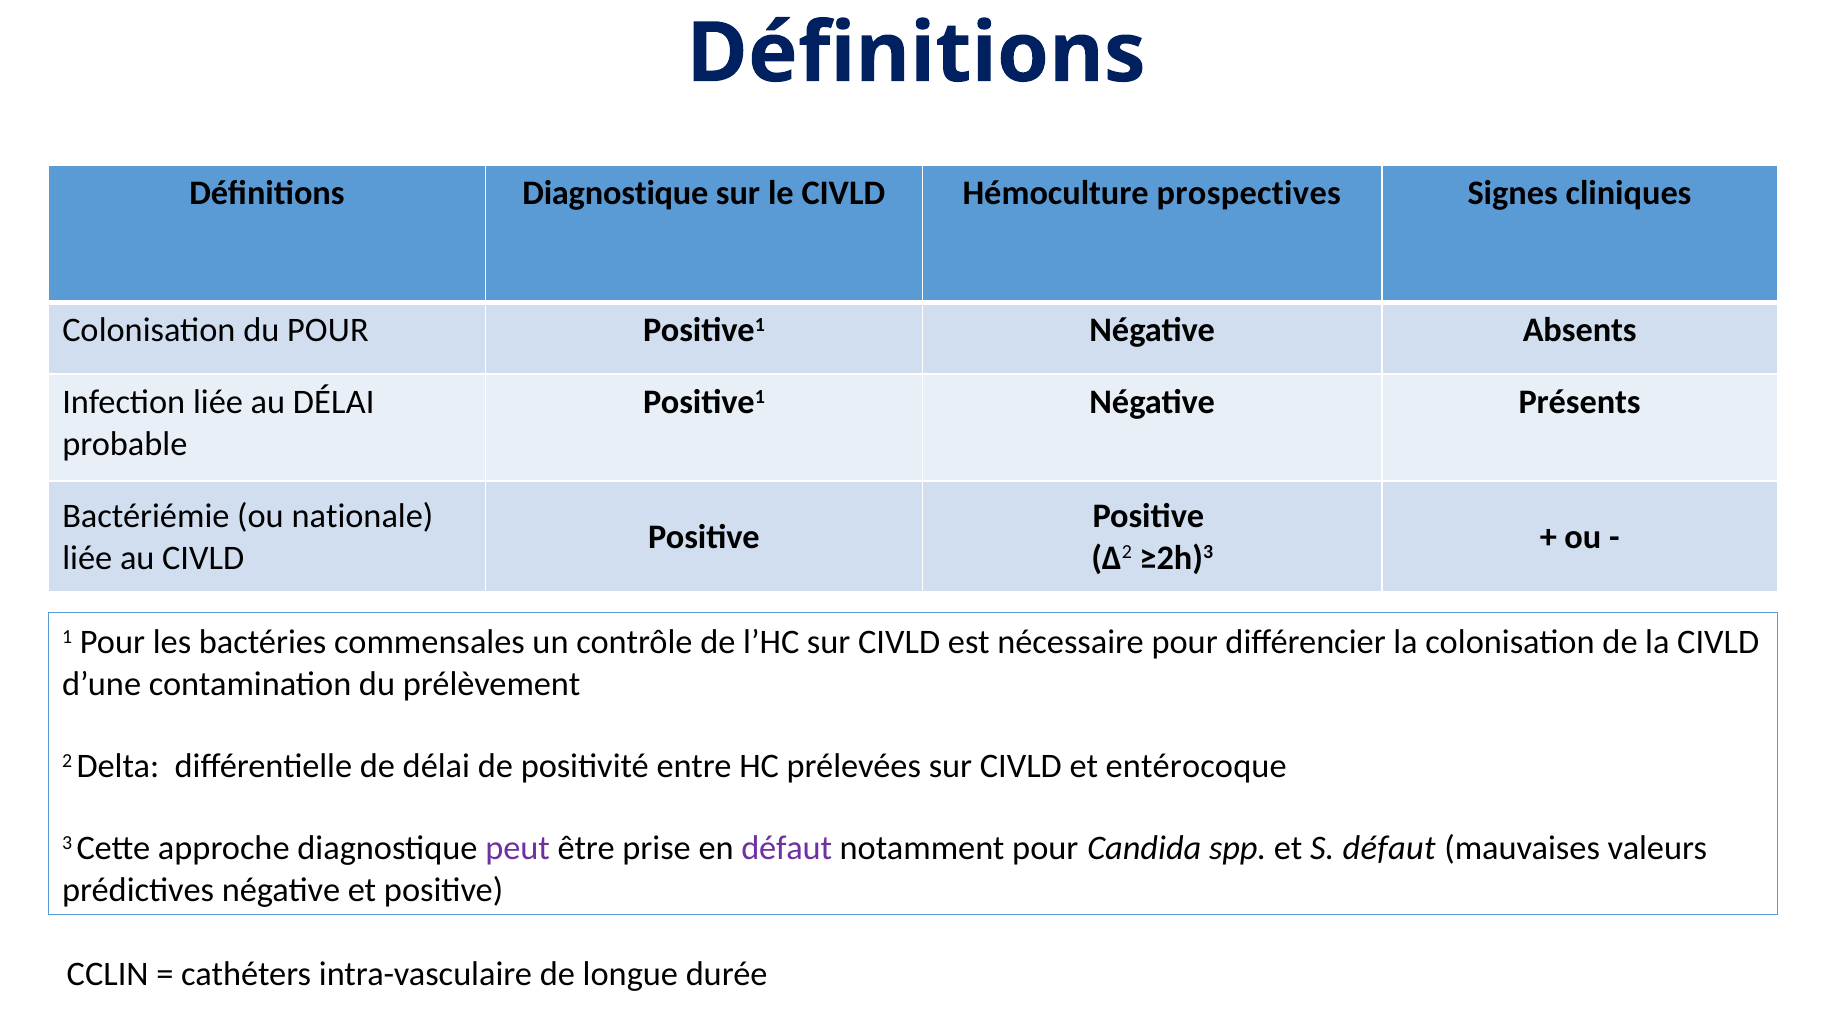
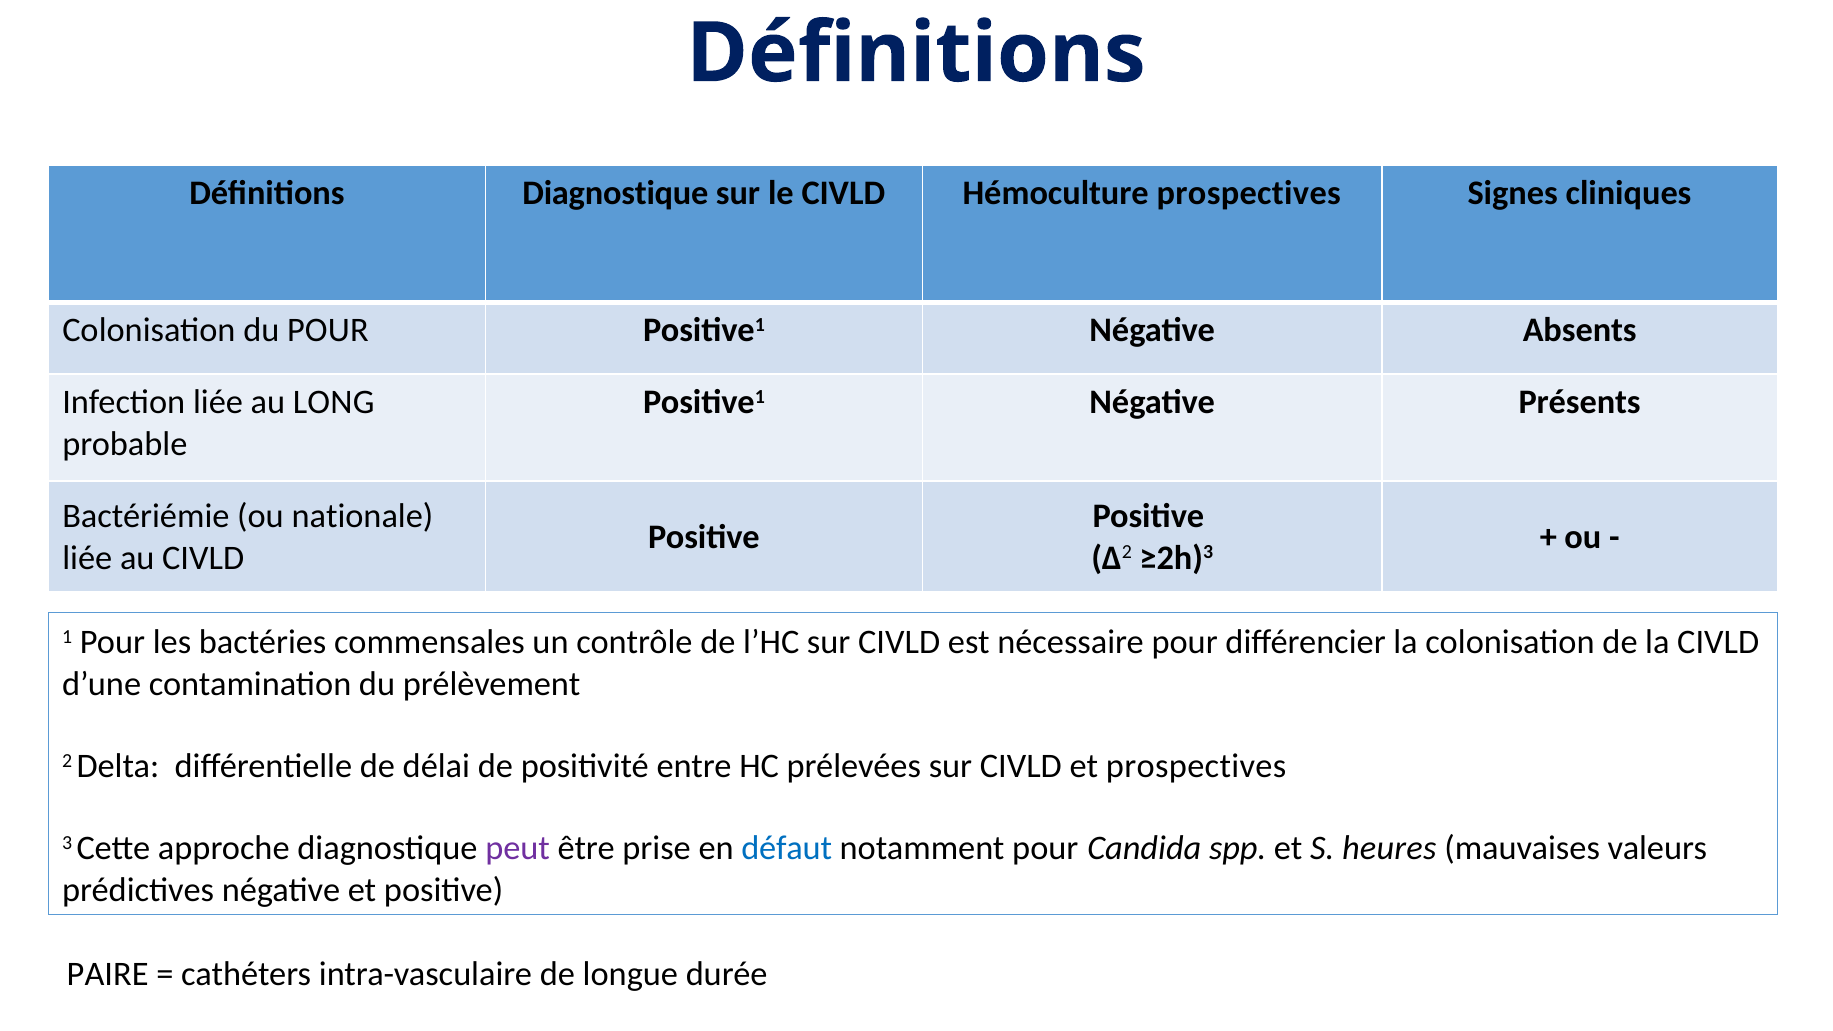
au DÉLAI: DÉLAI -> LONG
et entérocoque: entérocoque -> prospectives
défaut at (787, 849) colour: purple -> blue
S défaut: défaut -> heures
CCLIN: CCLIN -> PAIRE
